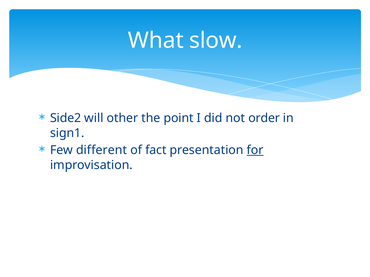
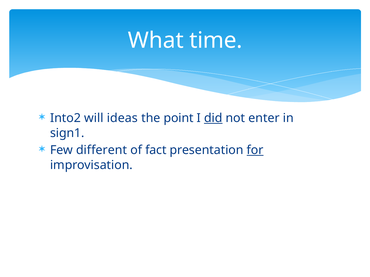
slow: slow -> time
Side2: Side2 -> Into2
other: other -> ideas
did underline: none -> present
order: order -> enter
